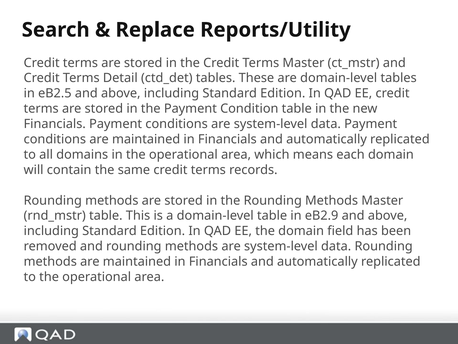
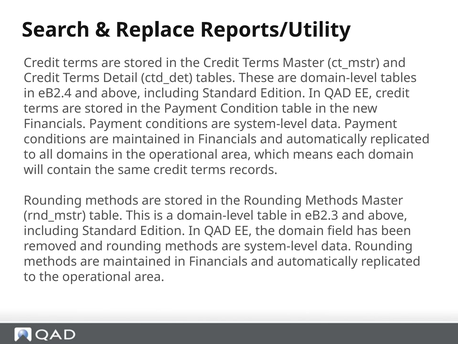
eB2.5: eB2.5 -> eB2.4
eB2.9: eB2.9 -> eB2.3
